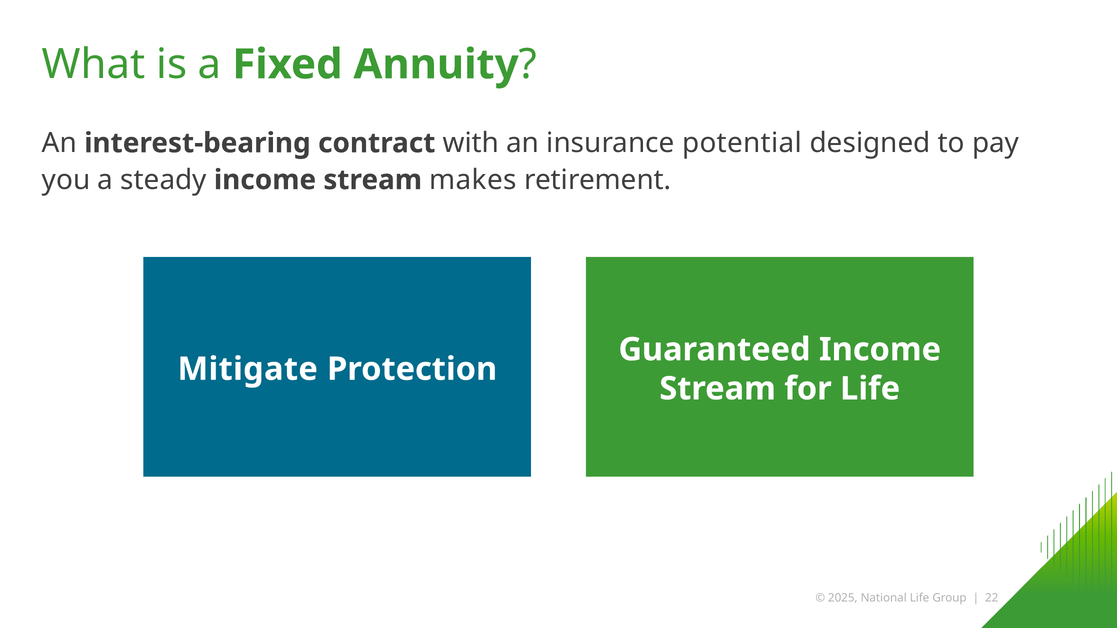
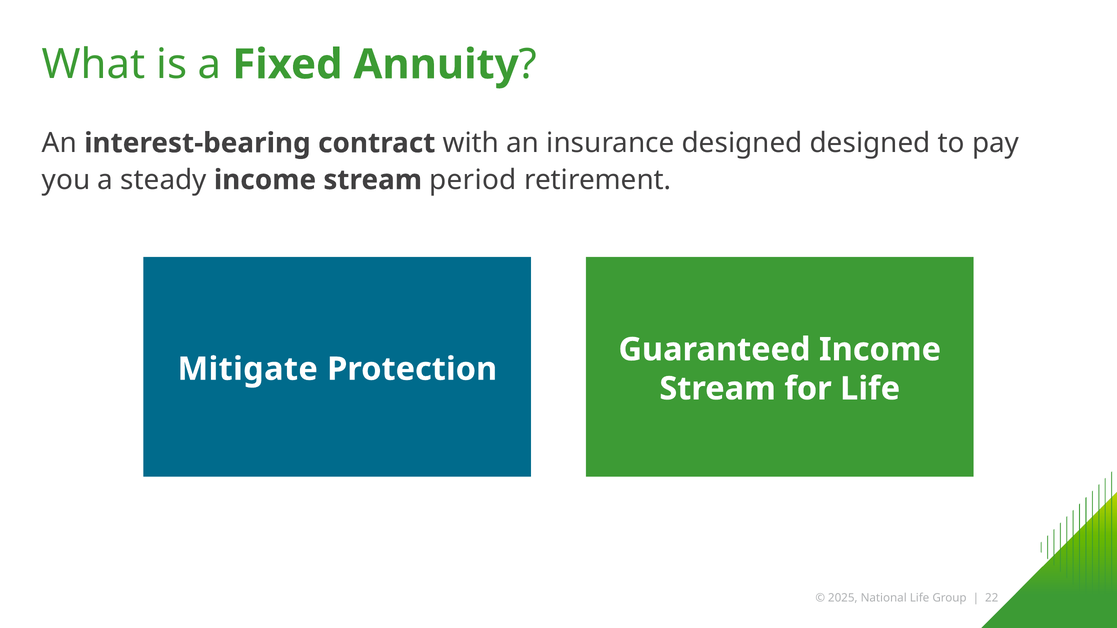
insurance potential: potential -> designed
makes: makes -> period
